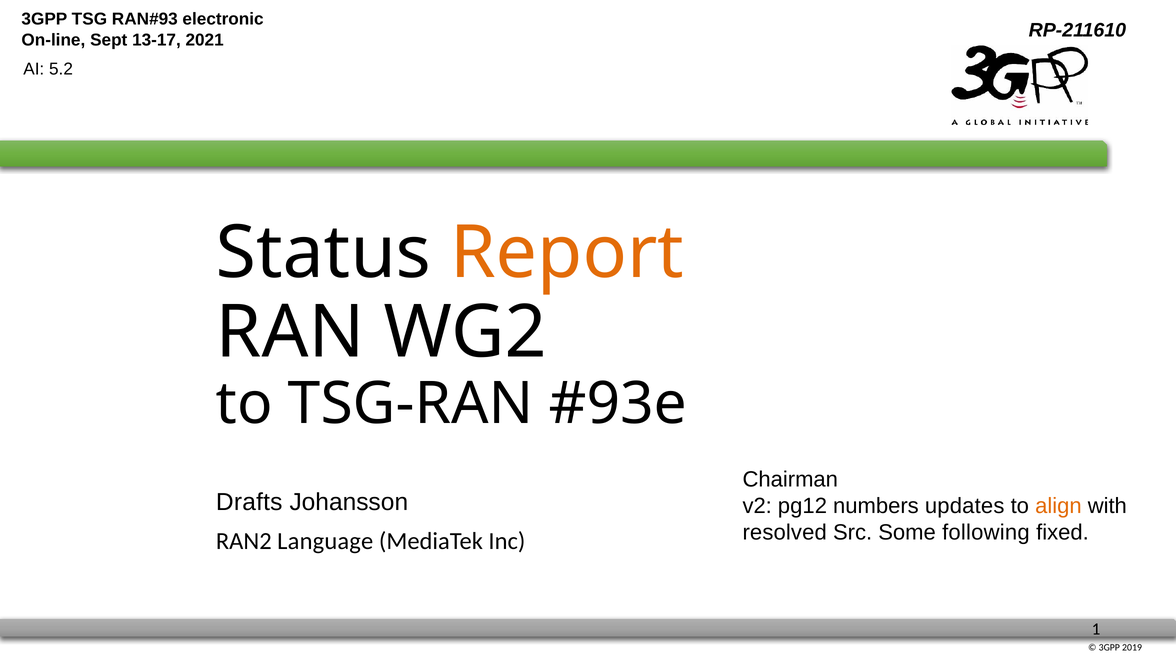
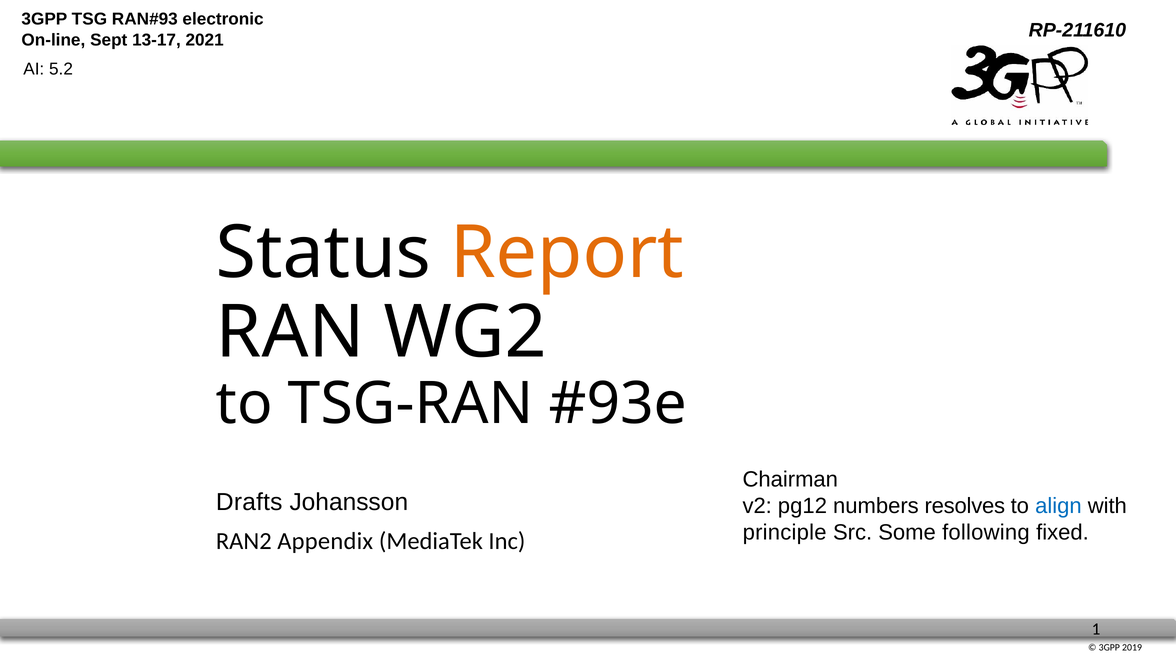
updates: updates -> resolves
align colour: orange -> blue
resolved: resolved -> principle
Language: Language -> Appendix
